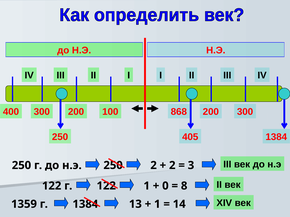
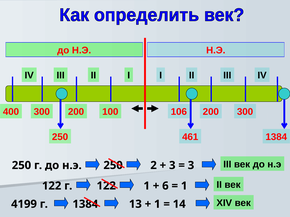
868: 868 -> 106
405: 405 -> 461
2 at (172, 166): 2 -> 3
0: 0 -> 6
8 at (184, 186): 8 -> 1
1359: 1359 -> 4199
